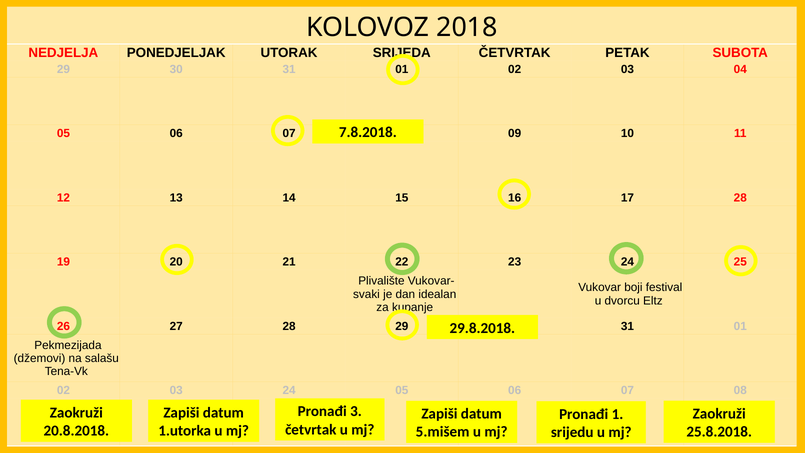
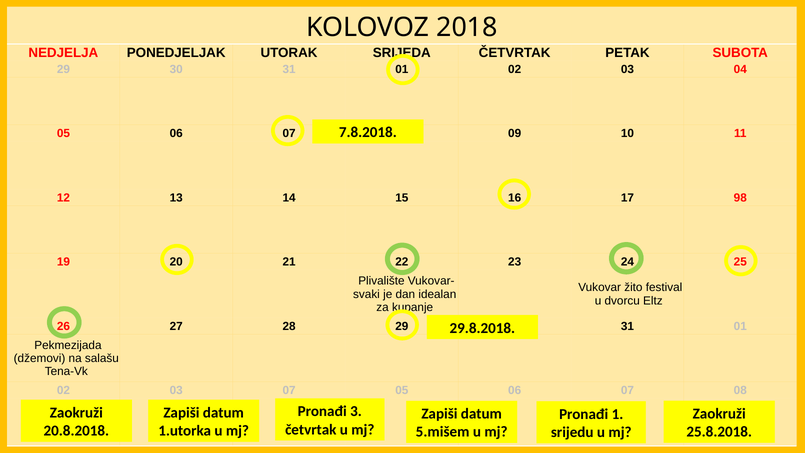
17 28: 28 -> 98
boji: boji -> žito
03 24: 24 -> 07
